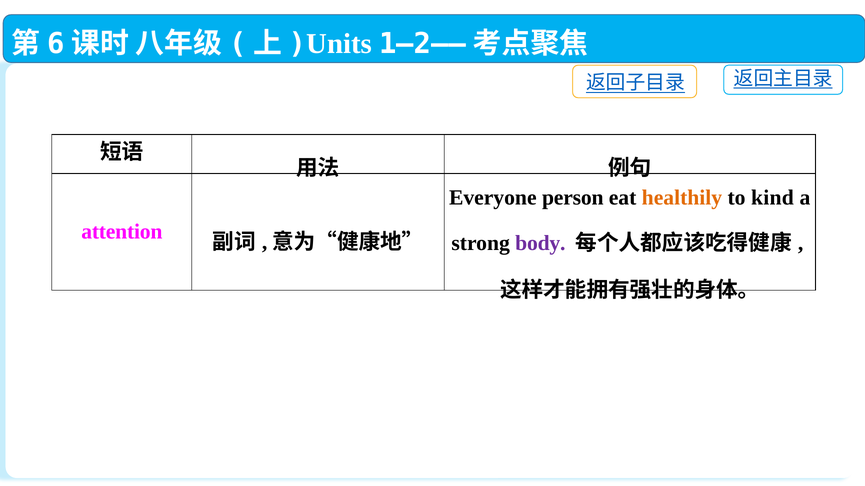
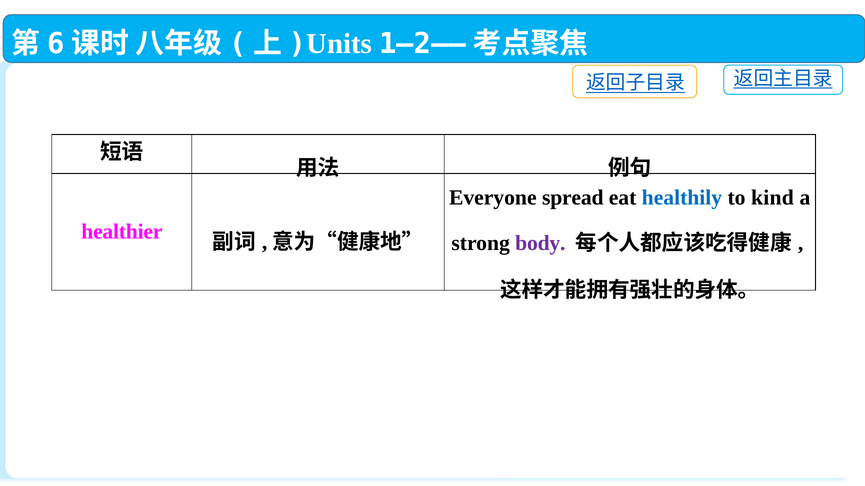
person: person -> spread
healthily colour: orange -> blue
attention: attention -> healthier
